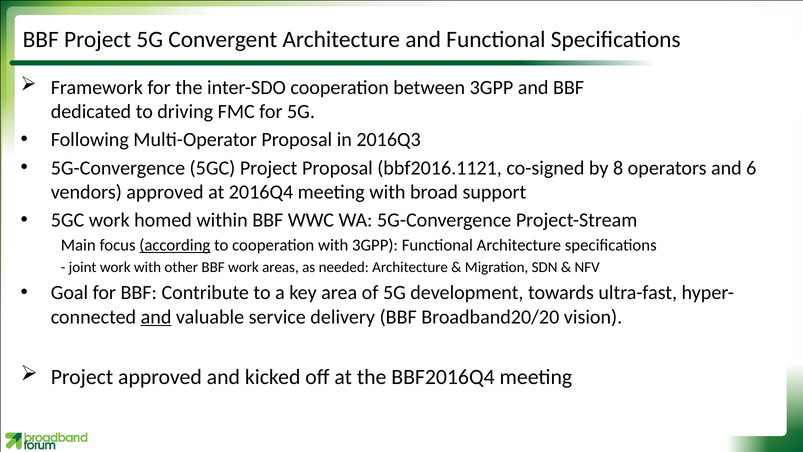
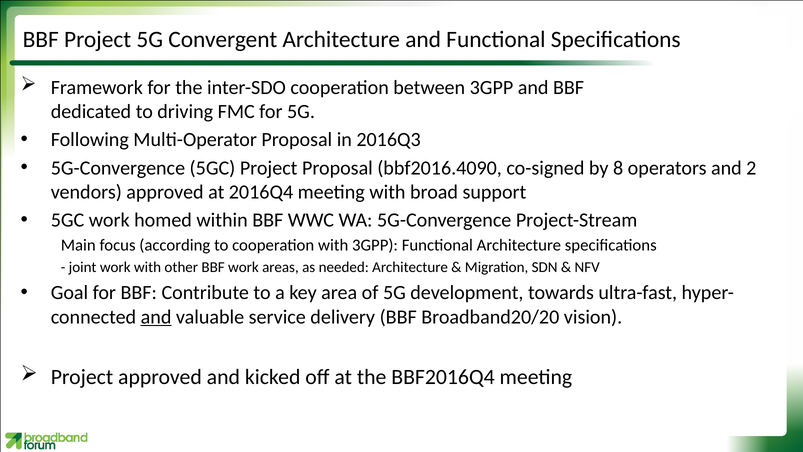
bbf2016.1121: bbf2016.1121 -> bbf2016.4090
6: 6 -> 2
according underline: present -> none
